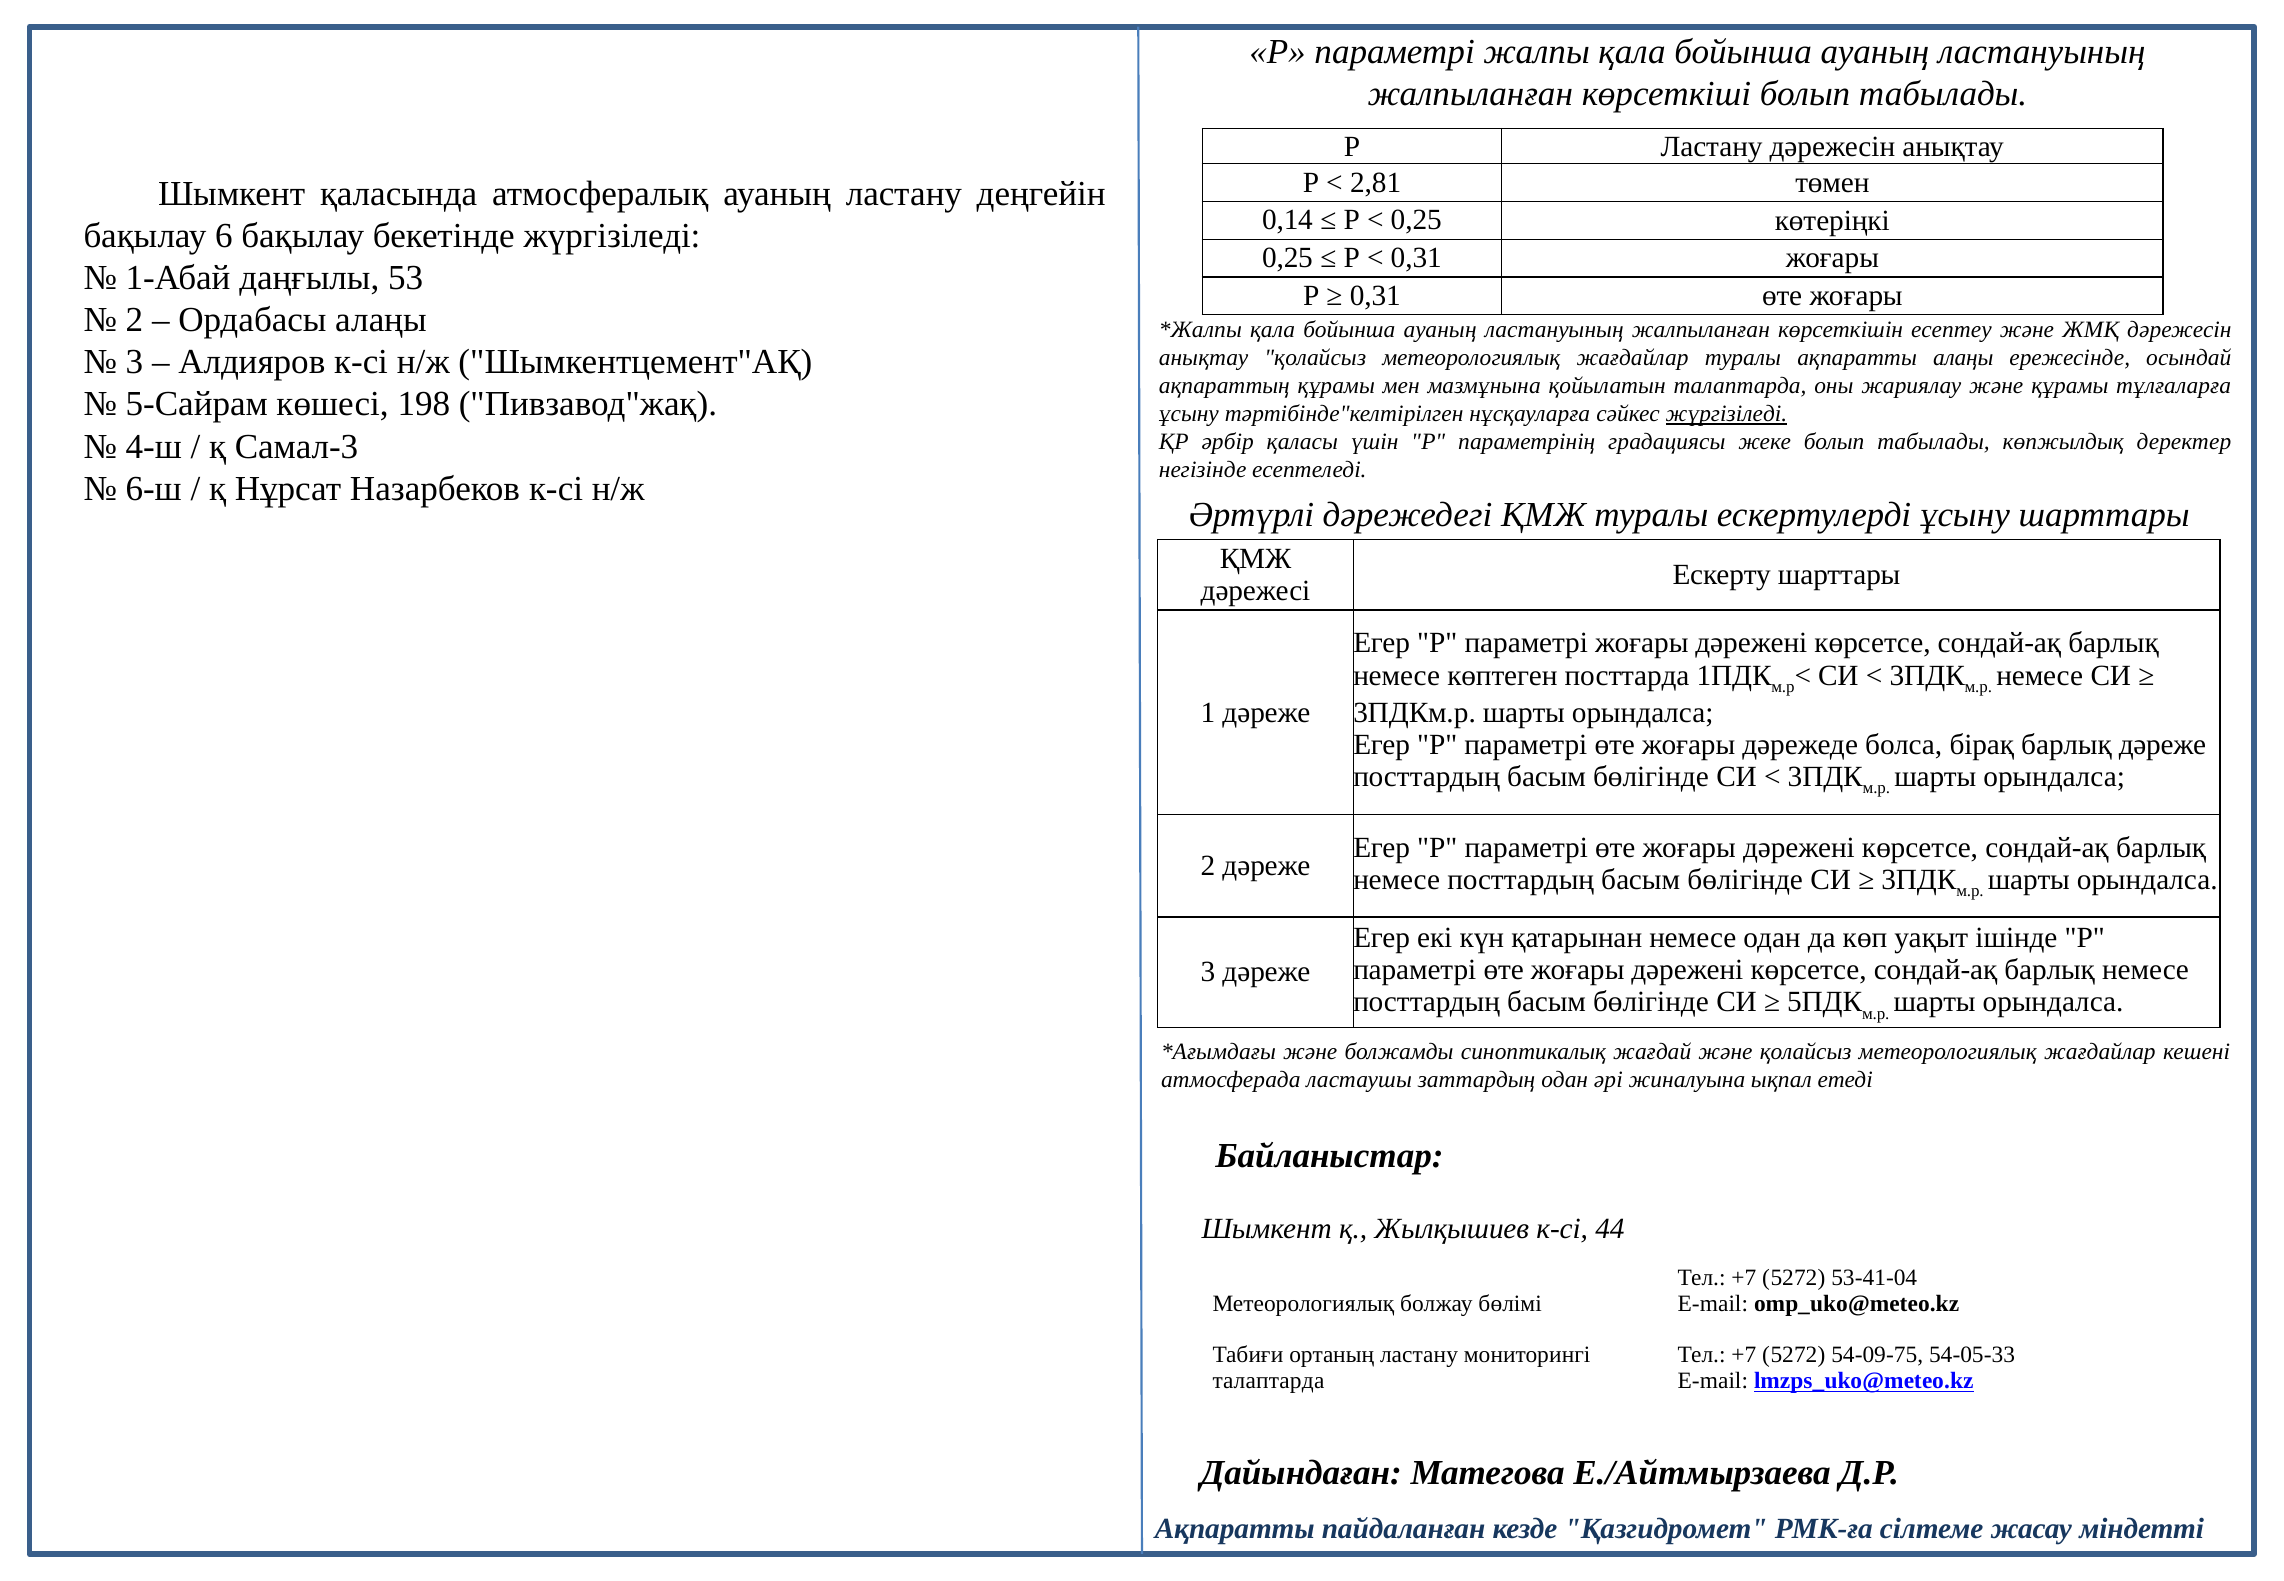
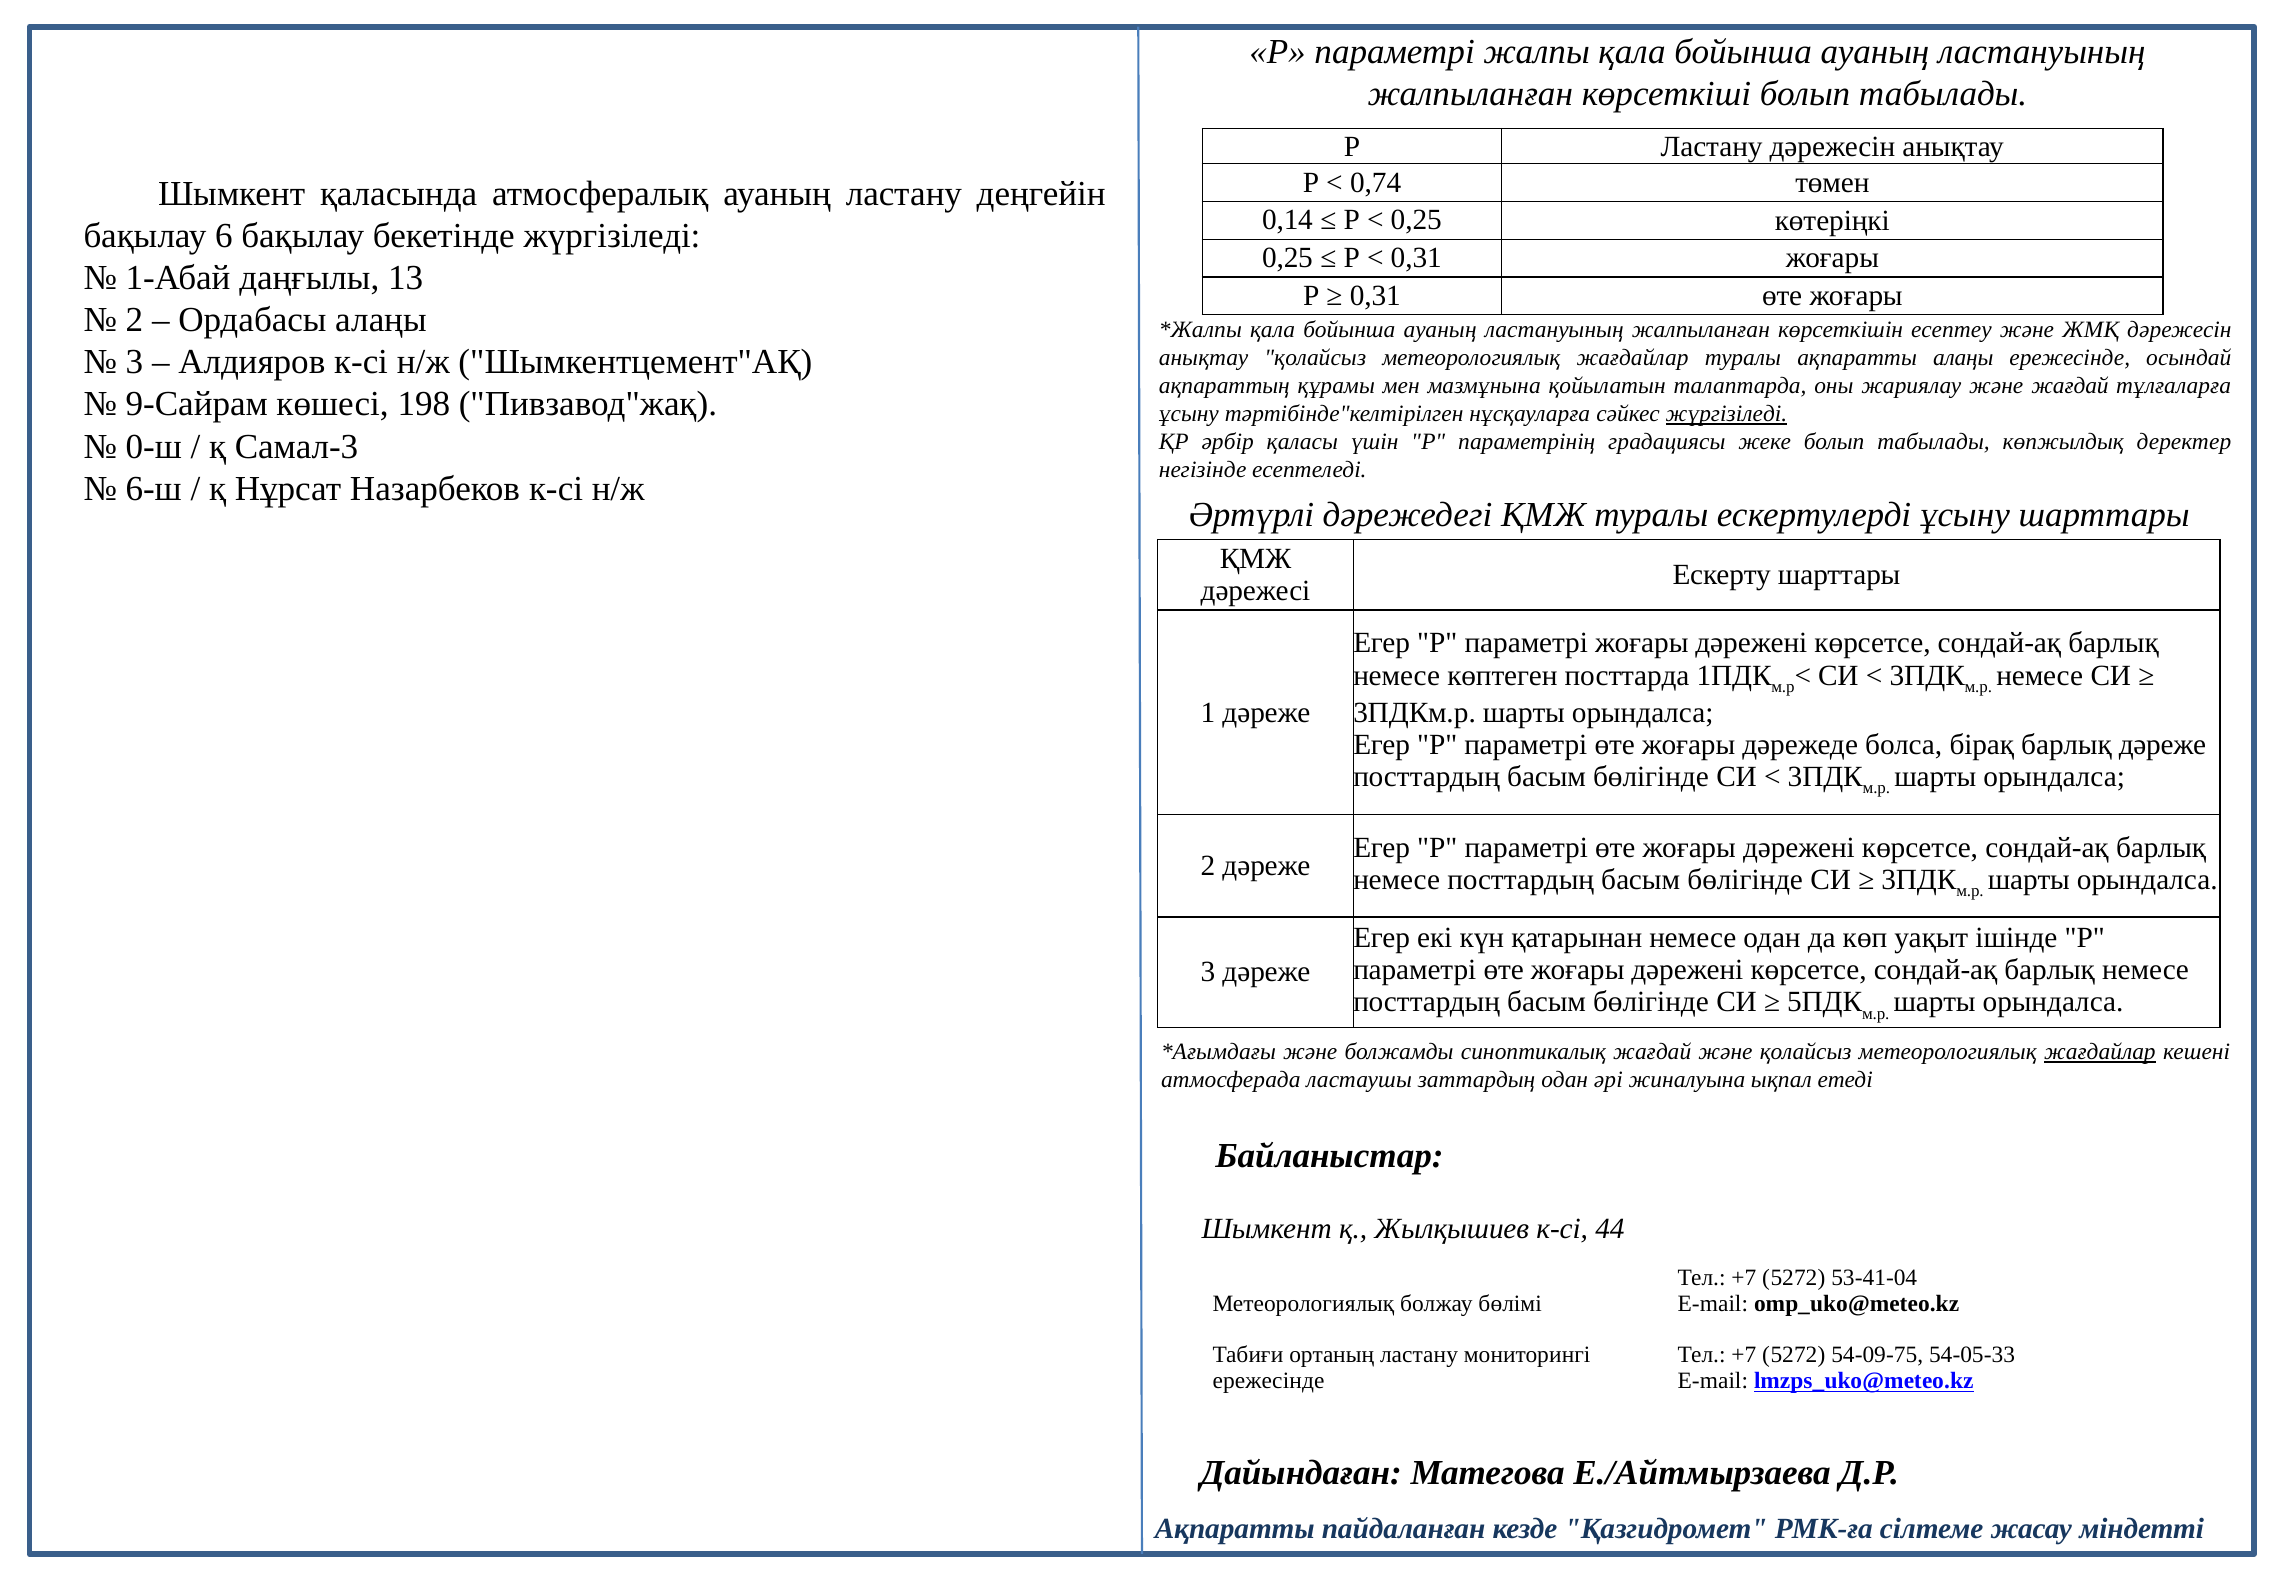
2,81: 2,81 -> 0,74
53: 53 -> 13
және құрамы: құрамы -> жағдай
5-Сайрам: 5-Сайрам -> 9-Сайрам
4-ш: 4-ш -> 0-ш
жағдайлар at (2100, 1052) underline: none -> present
талаптарда at (1268, 1381): талаптарда -> ережесінде
